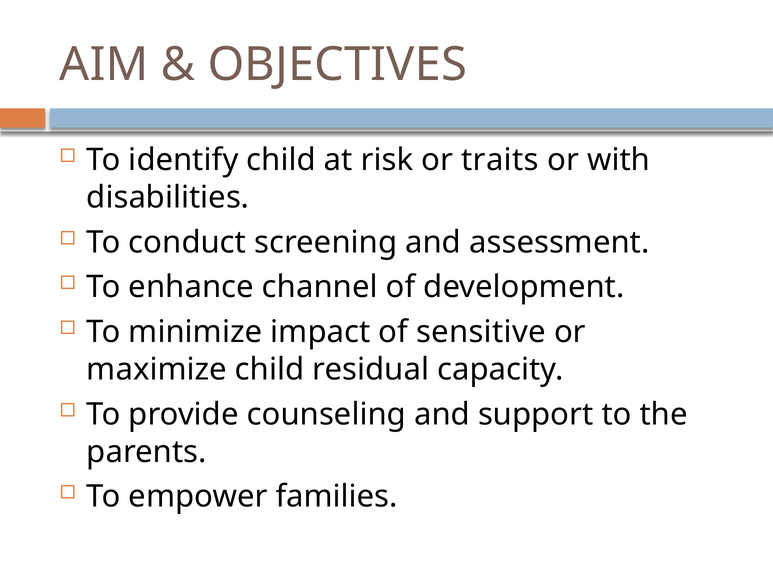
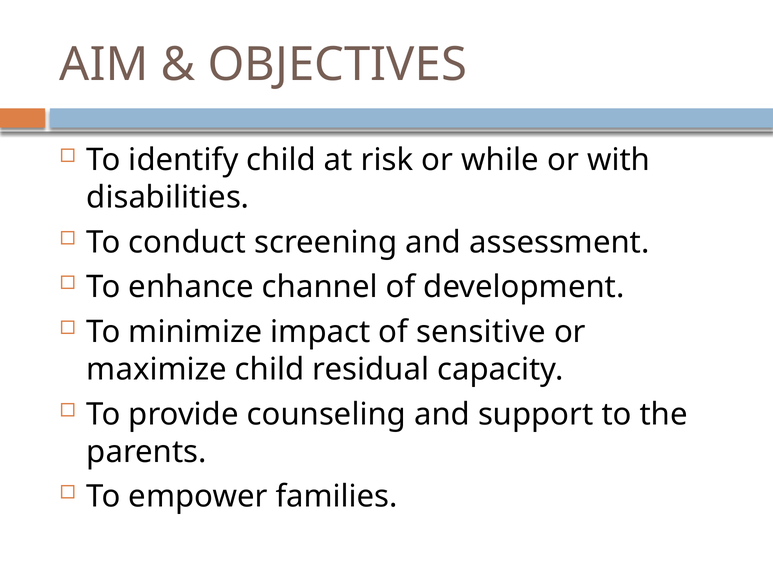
traits: traits -> while
